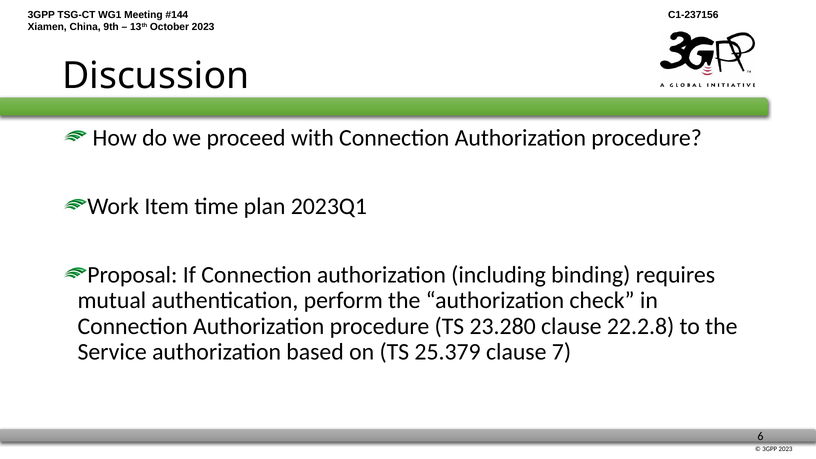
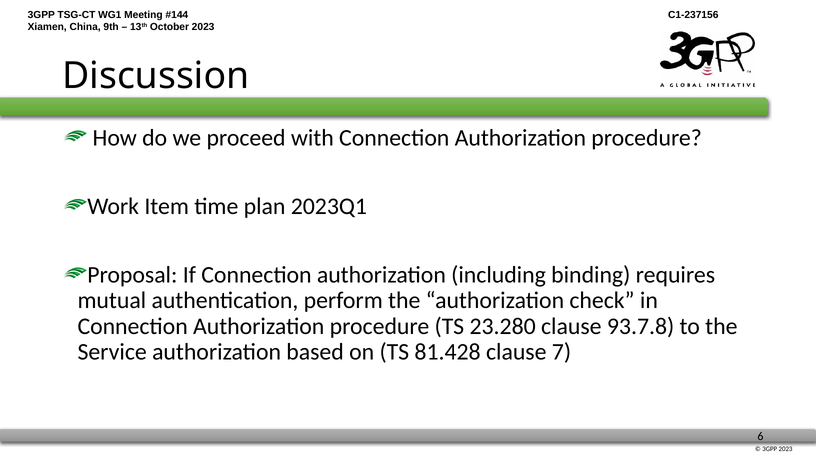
22.2.8: 22.2.8 -> 93.7.8
25.379: 25.379 -> 81.428
